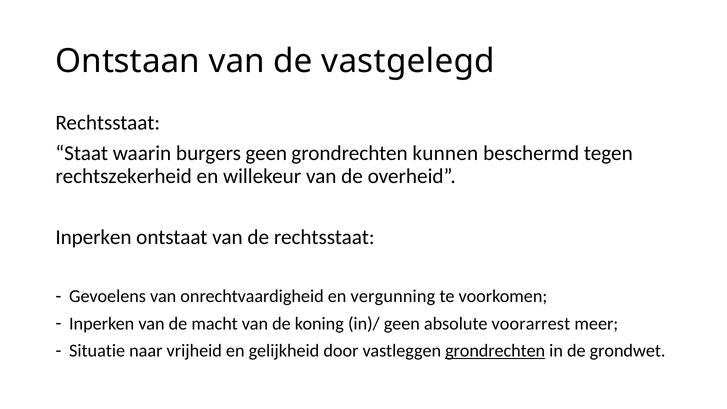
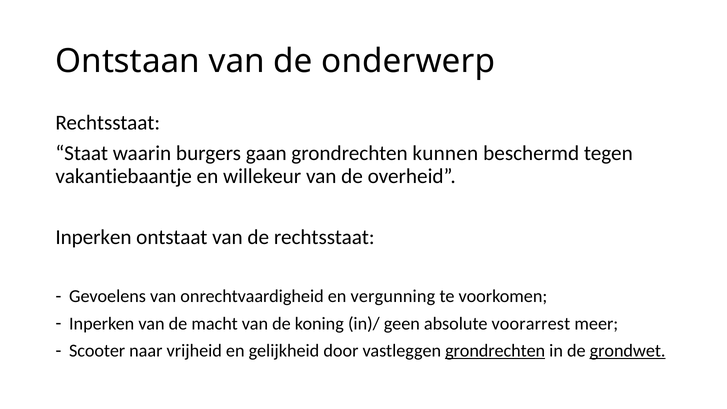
vastgelegd: vastgelegd -> onderwerp
burgers geen: geen -> gaan
rechtszekerheid: rechtszekerheid -> vakantiebaantje
Situatie: Situatie -> Scooter
grondwet underline: none -> present
